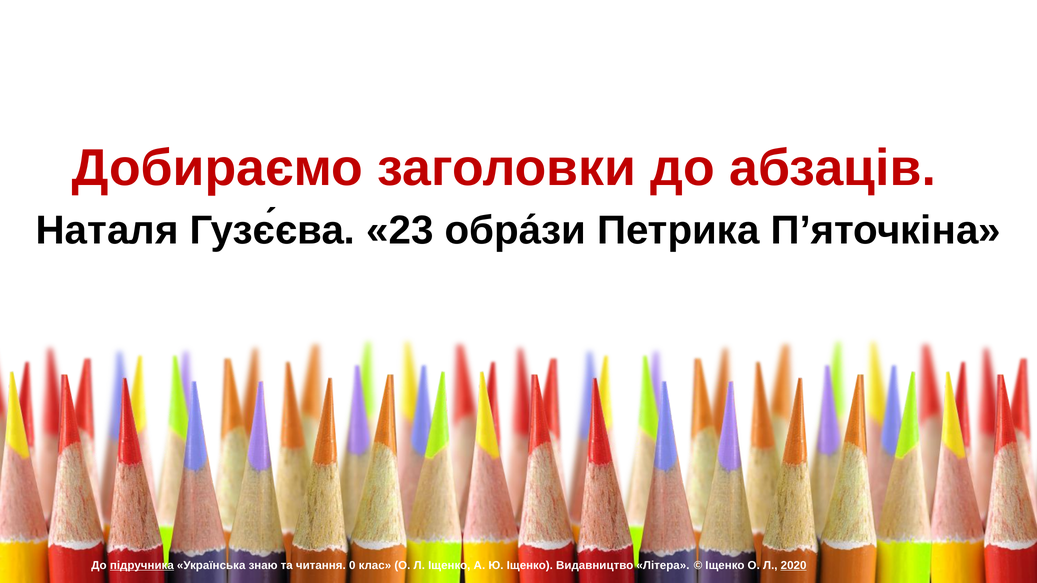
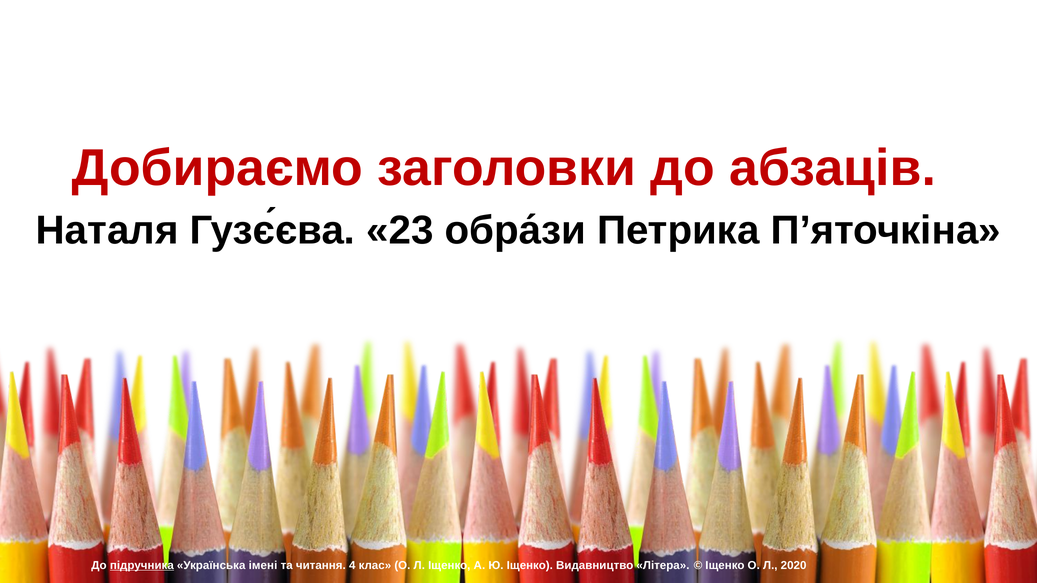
знаю: знаю -> імені
читання 0: 0 -> 4
2020 underline: present -> none
